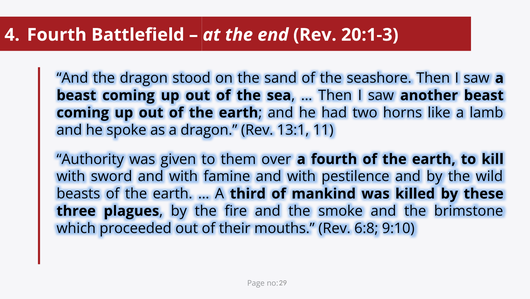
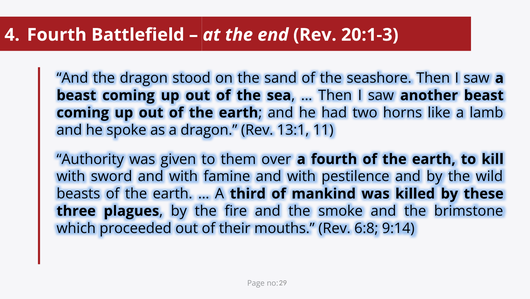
9:10: 9:10 -> 9:14
